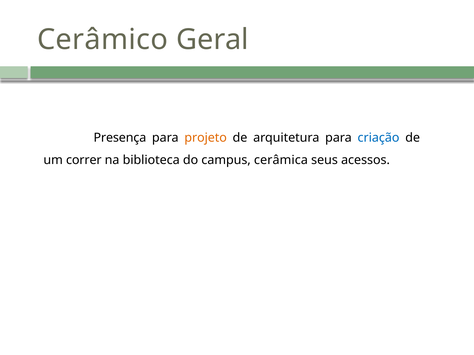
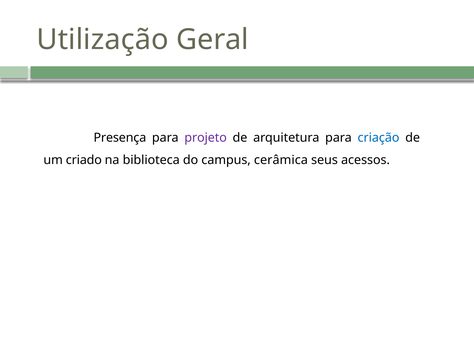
Cerâmico: Cerâmico -> Utilização
projeto colour: orange -> purple
correr: correr -> criado
